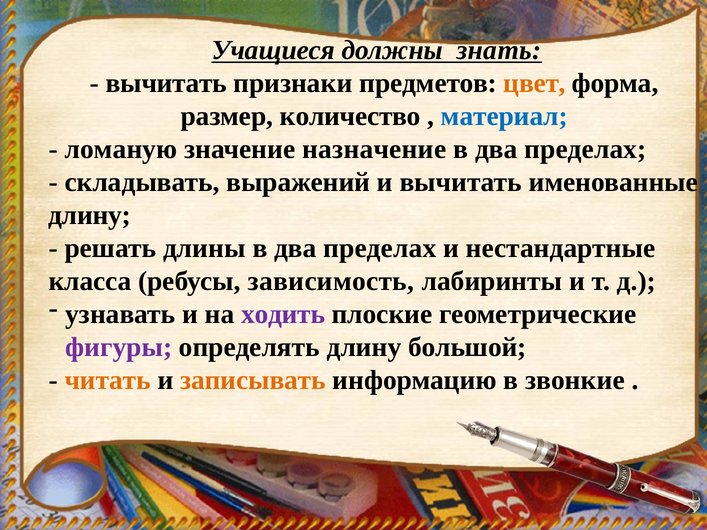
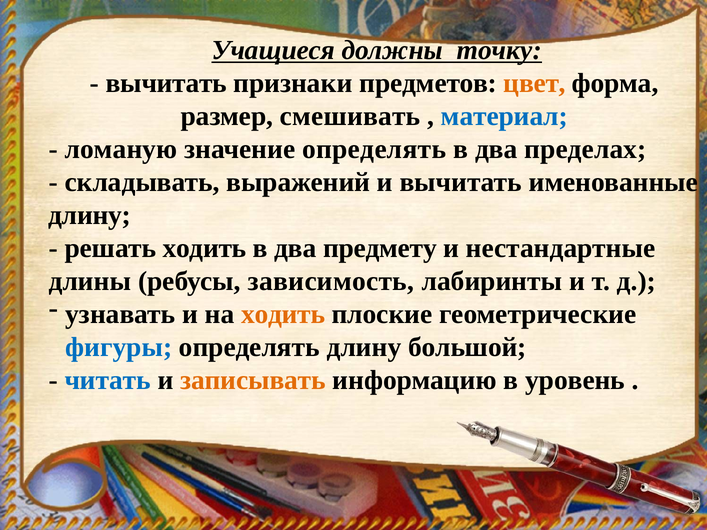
знать: знать -> точку
количество: количество -> смешивать
значение назначение: назначение -> определять
решать длины: длины -> ходить
пределах at (380, 248): пределах -> предмету
класса: класса -> длины
ходить at (283, 314) colour: purple -> orange
фигуры colour: purple -> blue
читать colour: orange -> blue
звонкие: звонкие -> уровень
